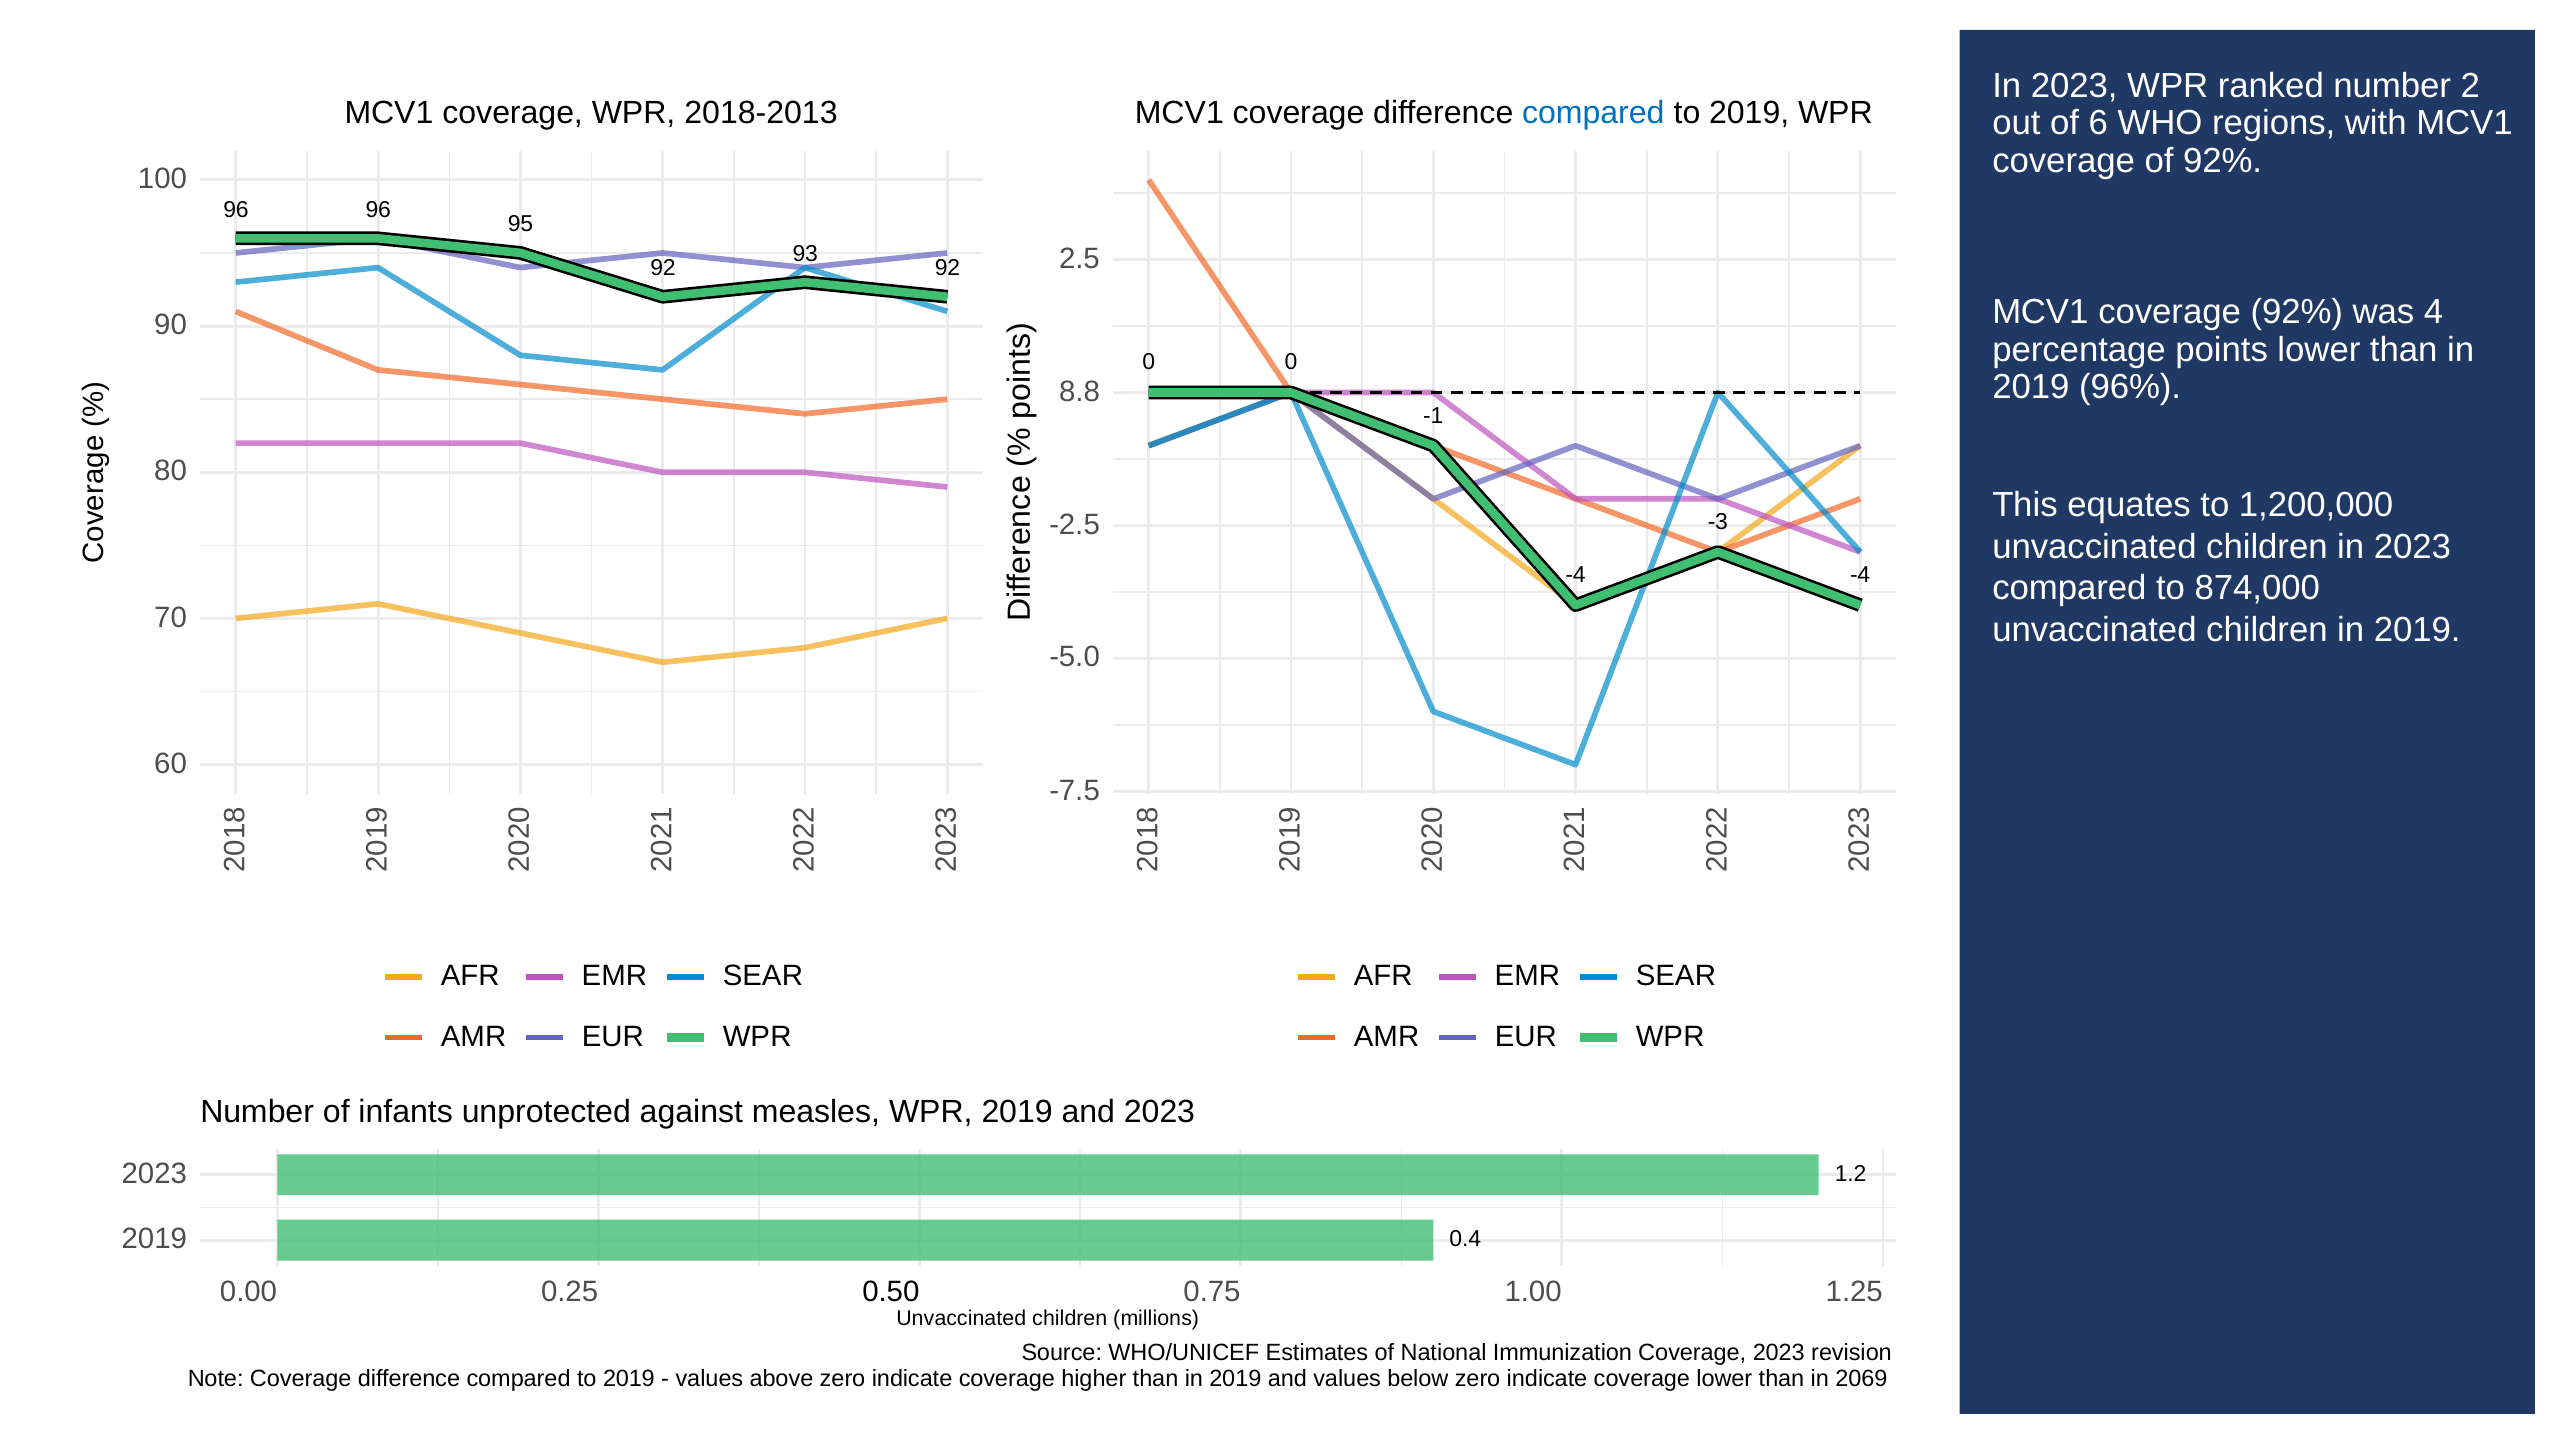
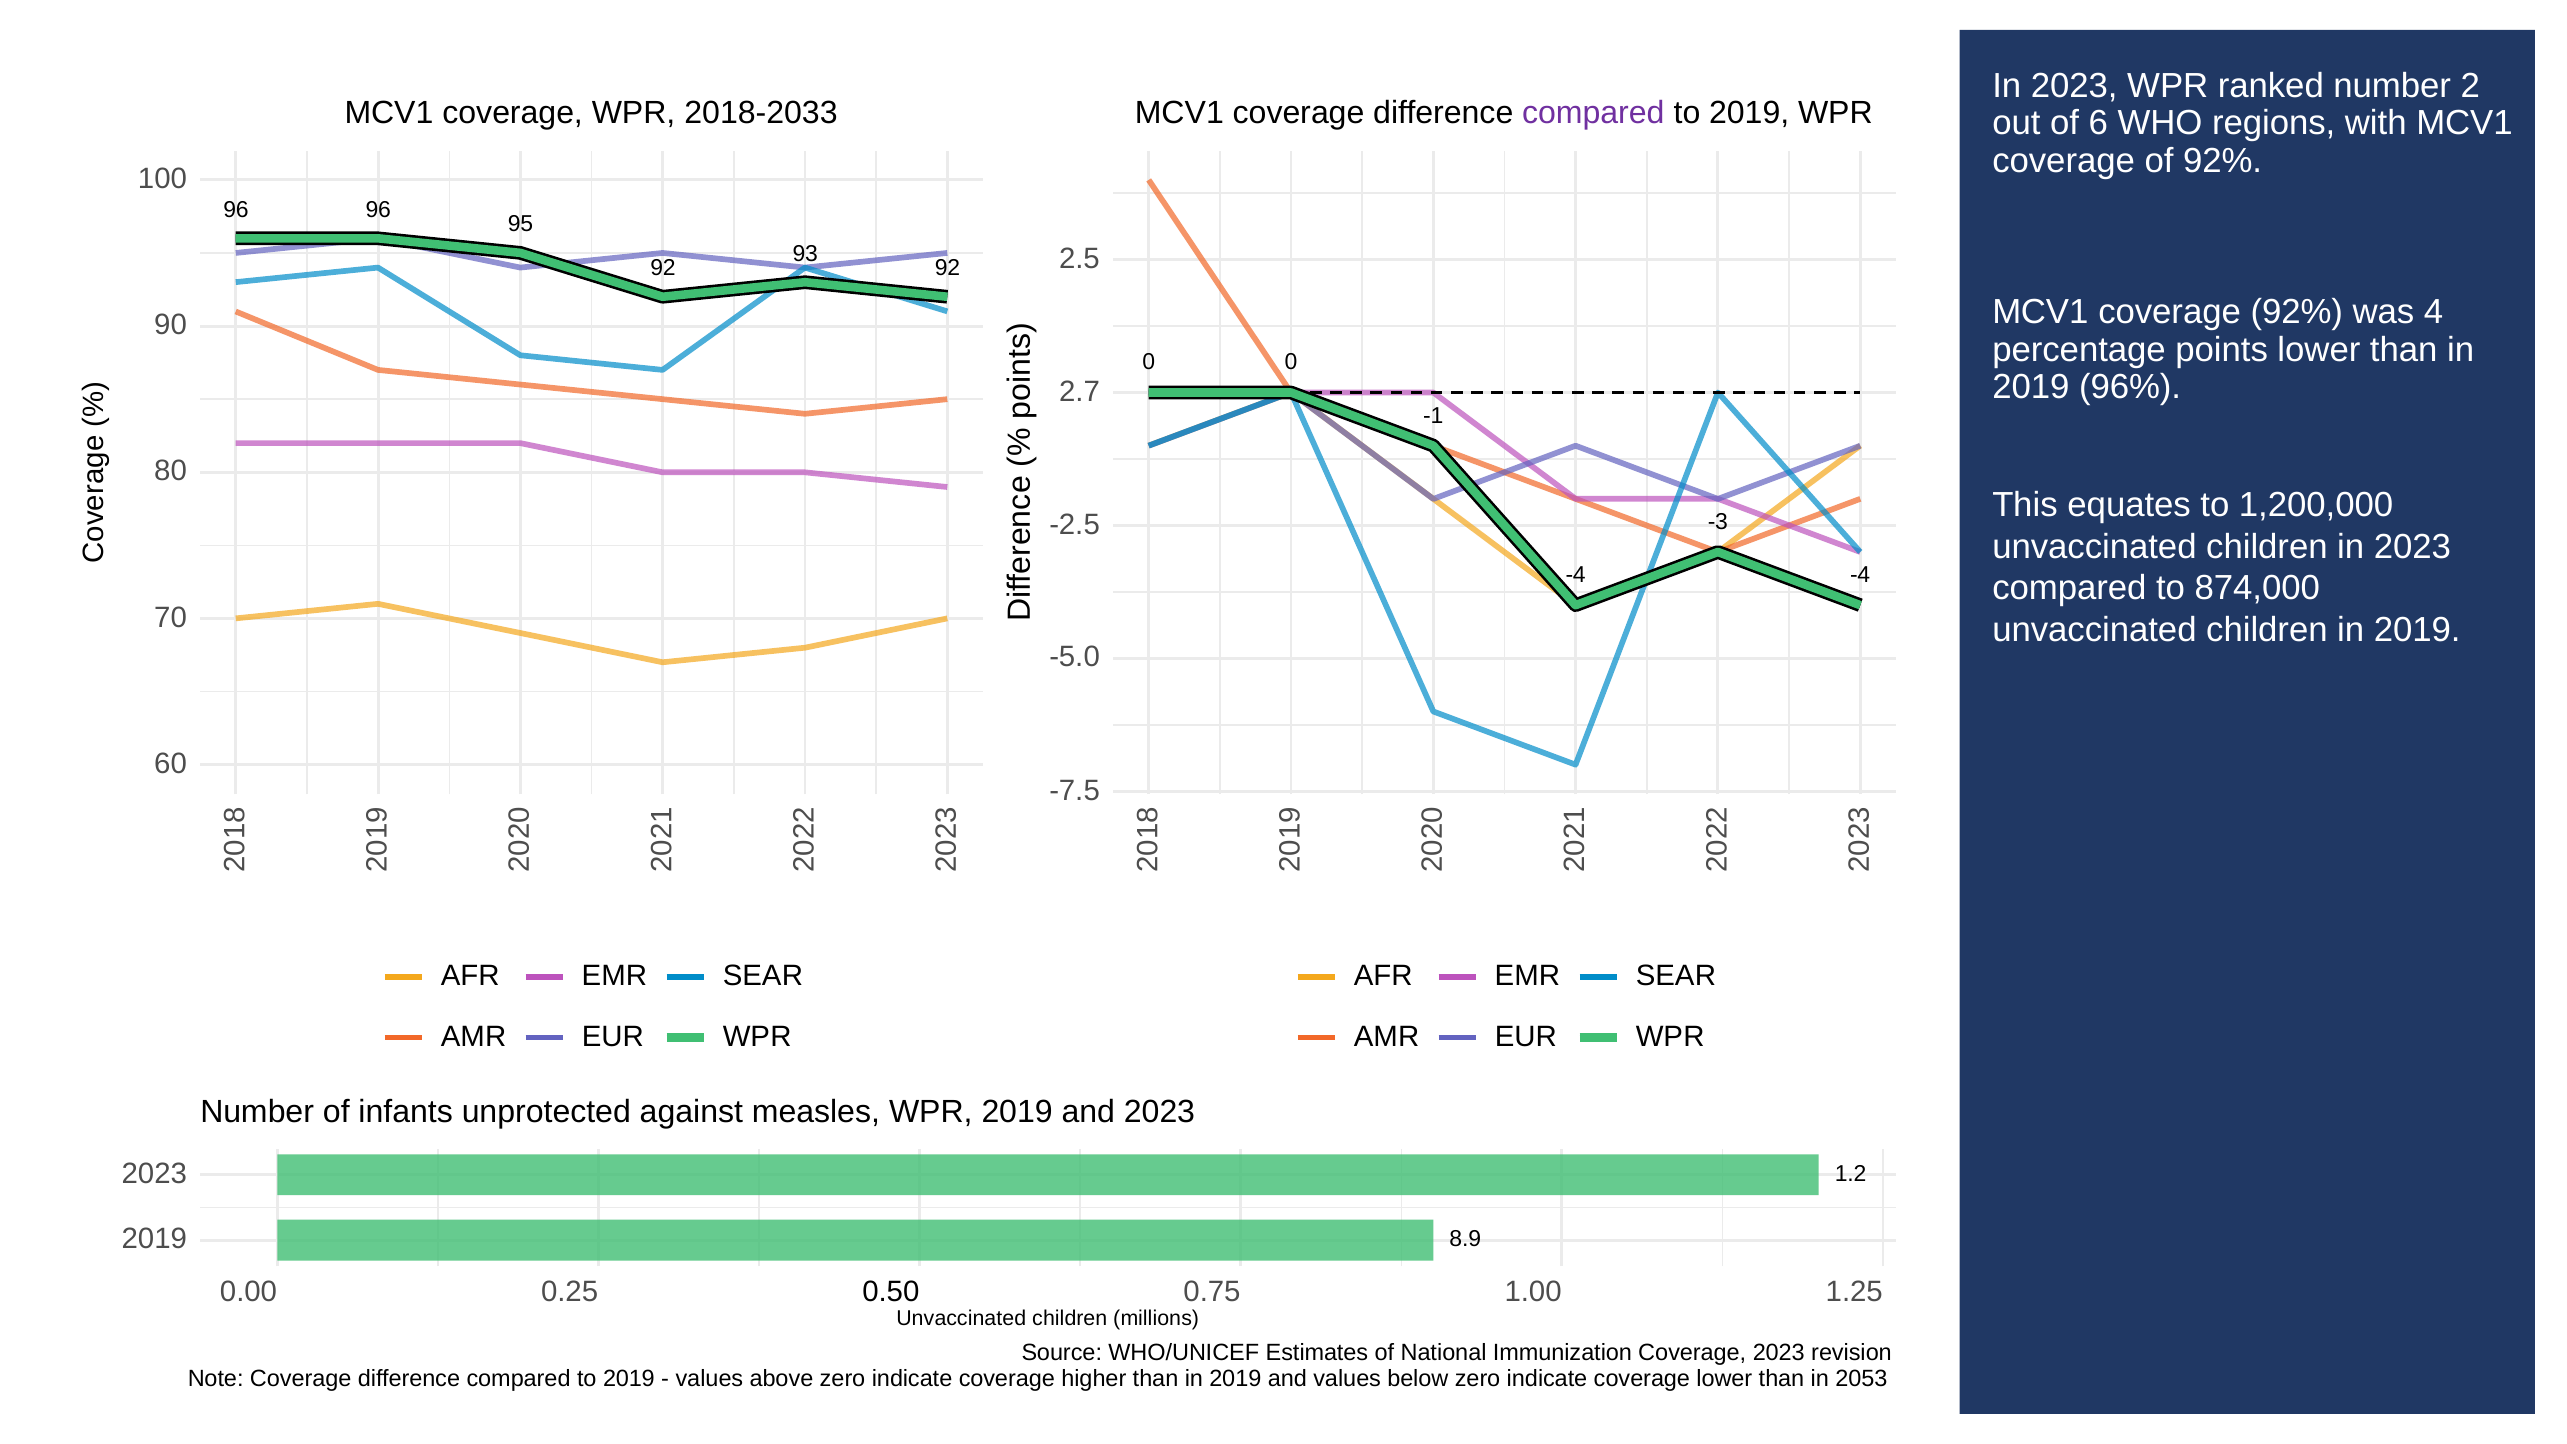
2018-2013: 2018-2013 -> 2018-2033
compared at (1593, 113) colour: blue -> purple
8.8: 8.8 -> 2.7
0.4: 0.4 -> 8.9
2069: 2069 -> 2053
